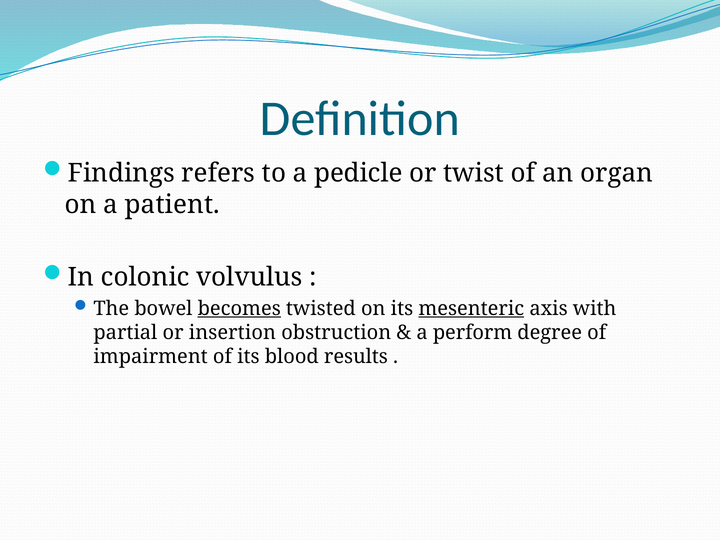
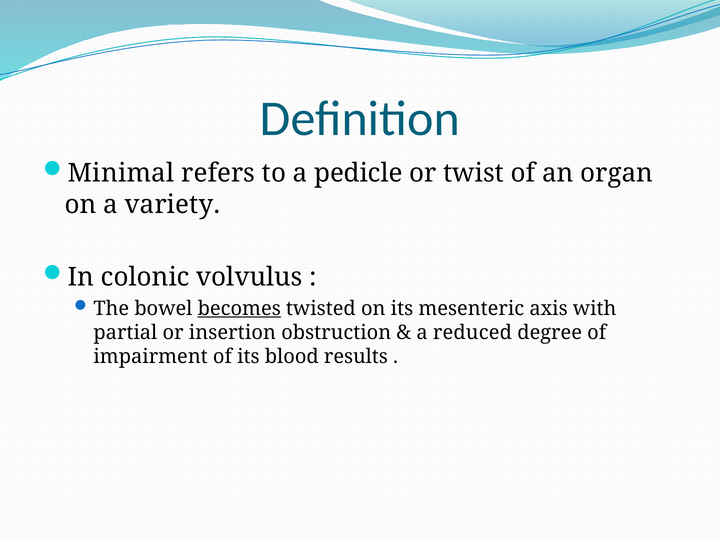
Findings: Findings -> Minimal
patient: patient -> variety
mesenteric underline: present -> none
perform: perform -> reduced
